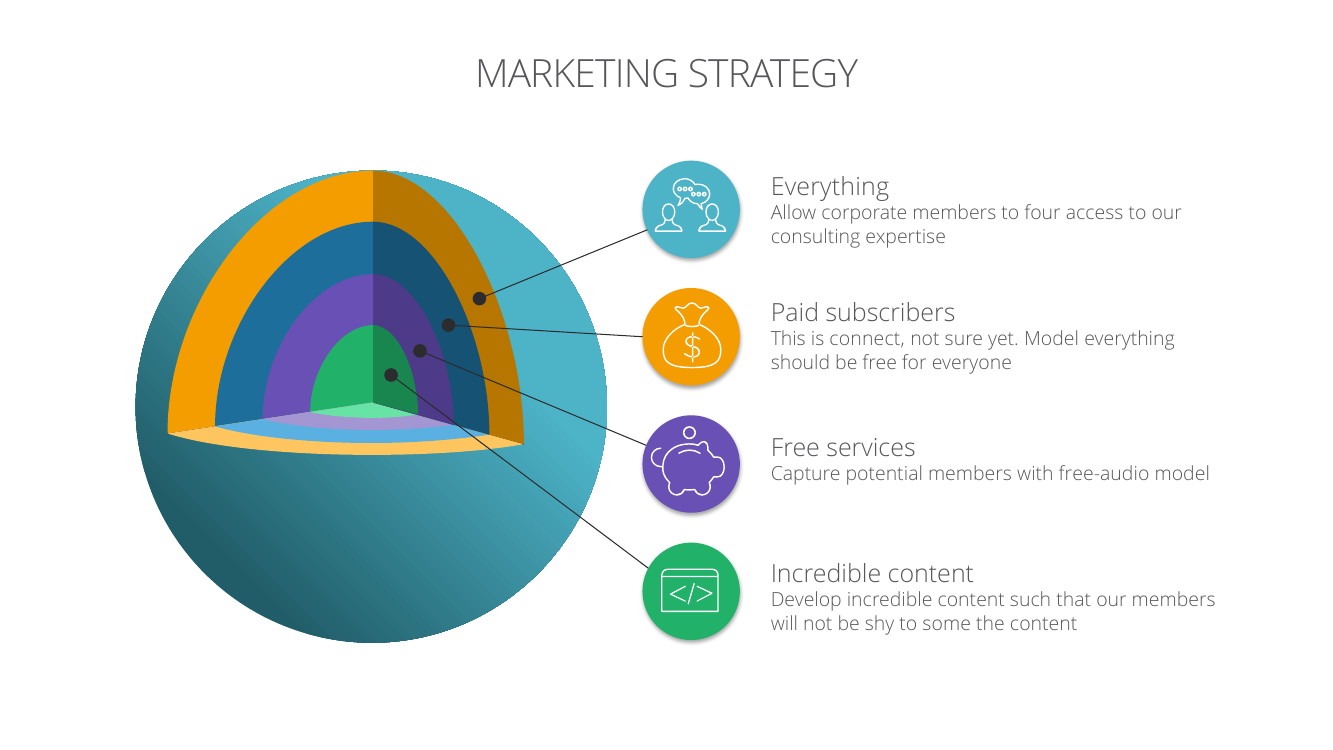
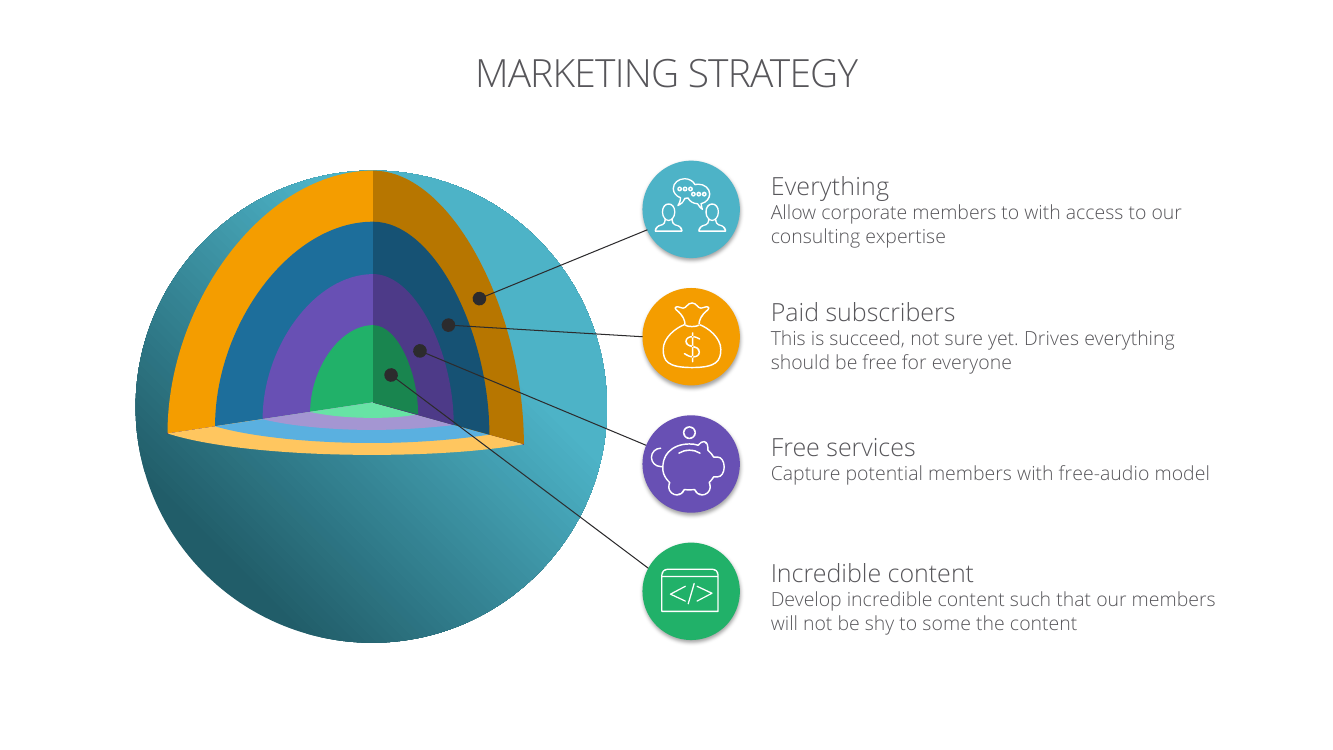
to four: four -> with
connect: connect -> succeed
yet Model: Model -> Drives
